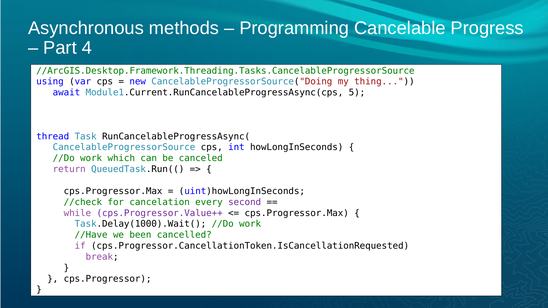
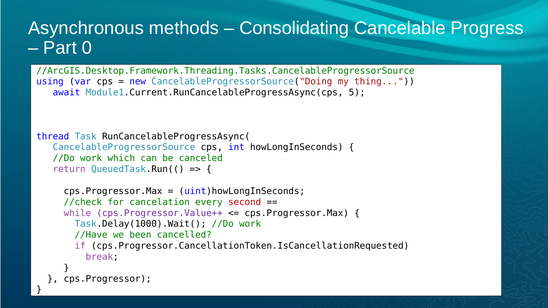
Programming: Programming -> Consolidating
4: 4 -> 0
second colour: purple -> red
